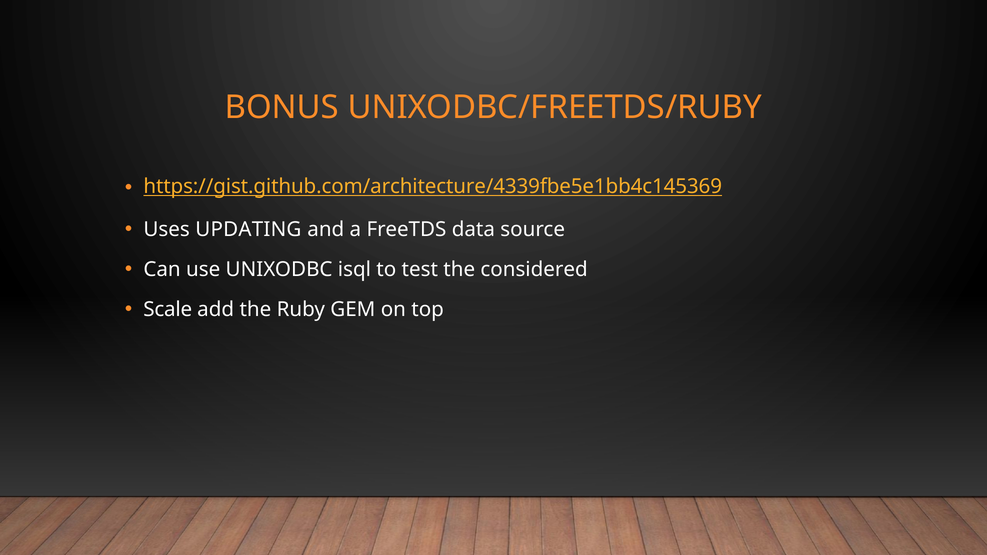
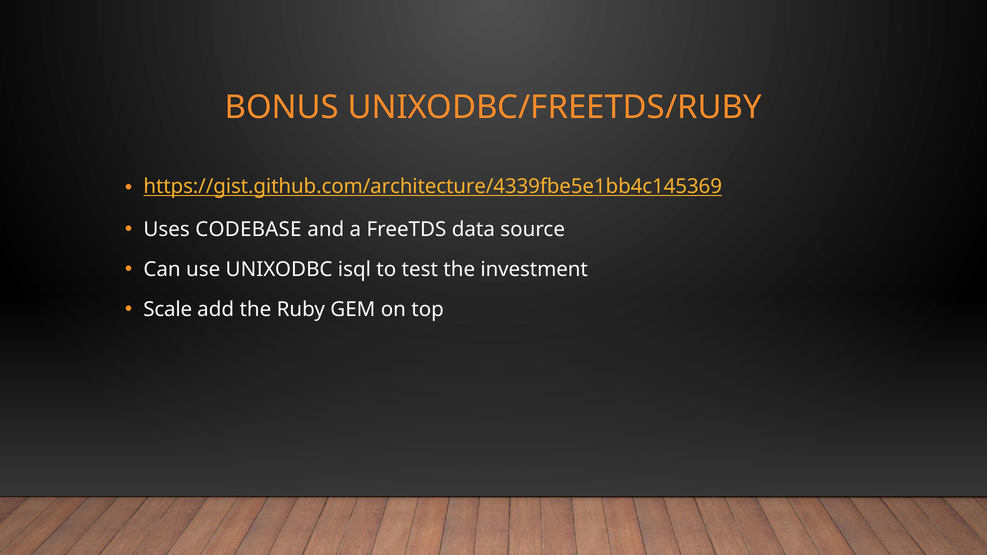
UPDATING: UPDATING -> CODEBASE
considered: considered -> investment
